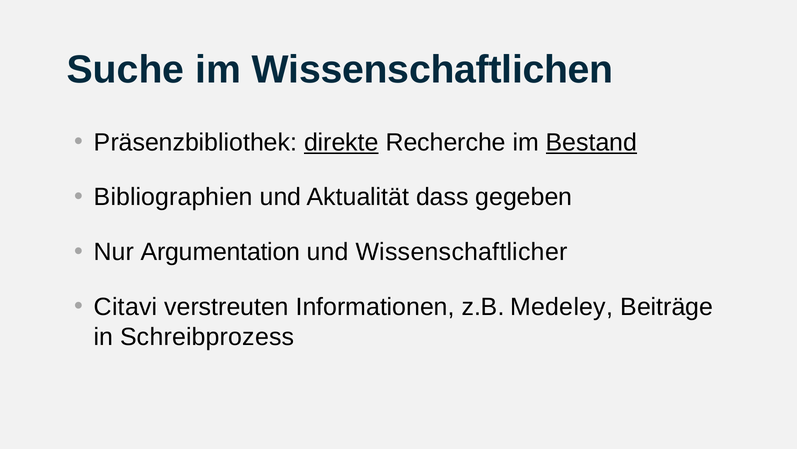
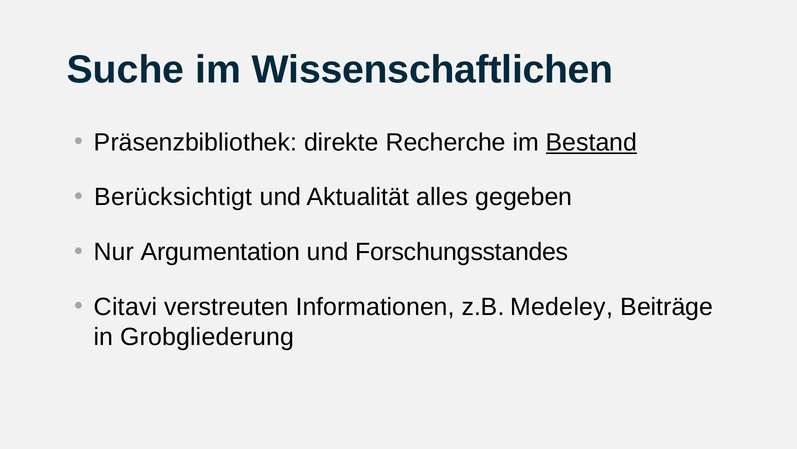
direkte underline: present -> none
Bibliographien: Bibliographien -> Berücksichtigt
dass: dass -> alles
Wissenschaftlicher: Wissenschaftlicher -> Forschungsstandes
Schreibprozess: Schreibprozess -> Grobgliederung
